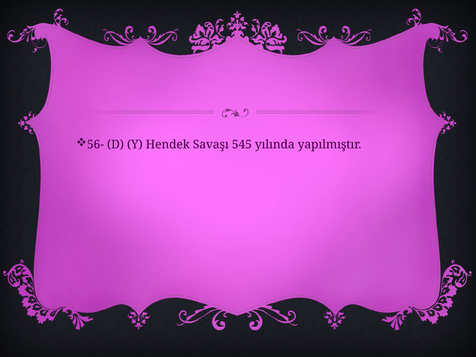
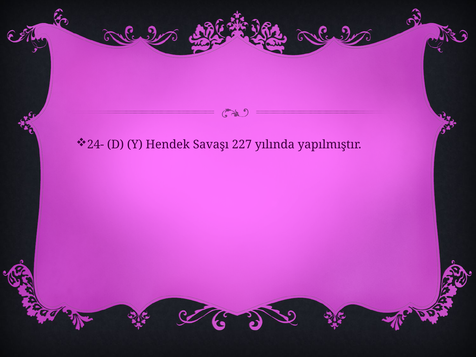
56-: 56- -> 24-
545: 545 -> 227
